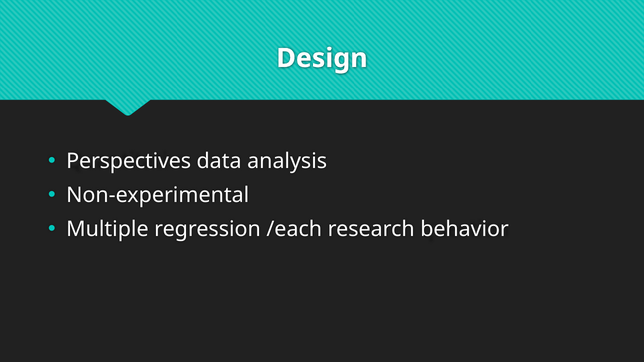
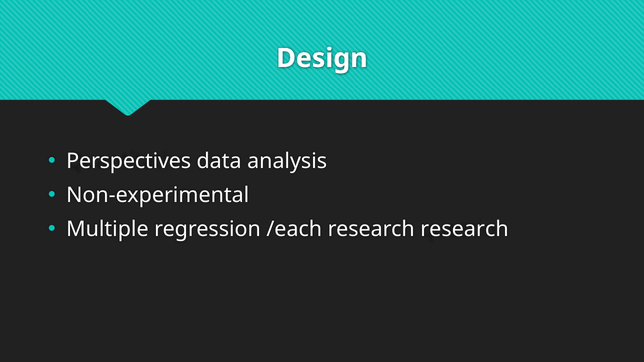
research behavior: behavior -> research
